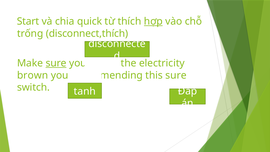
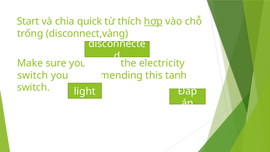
disconnect,thích: disconnect,thích -> disconnect,vàng
sure at (56, 63) underline: present -> none
brown at (33, 75): brown -> switch
this sure: sure -> tanh
tanh: tanh -> light
